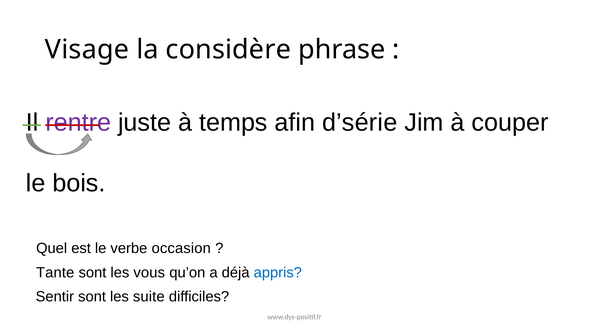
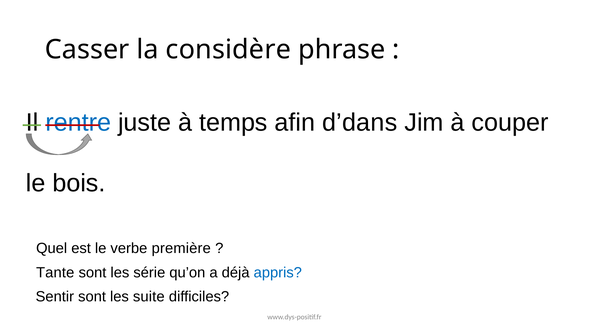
Visage: Visage -> Casser
rentre colour: purple -> blue
d’série: d’série -> d’dans
occasion: occasion -> première
vous: vous -> série
